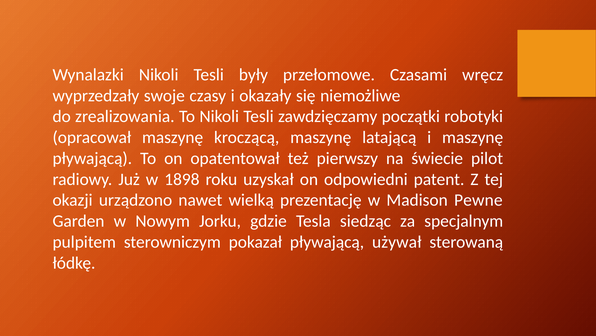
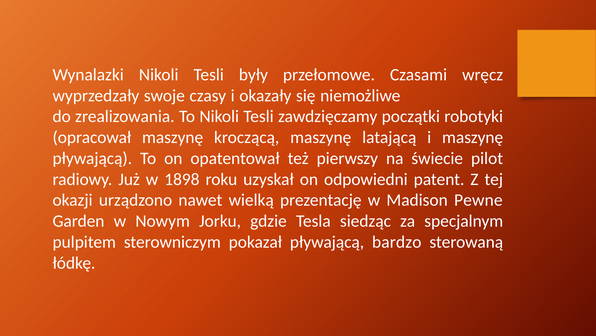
używał: używał -> bardzo
